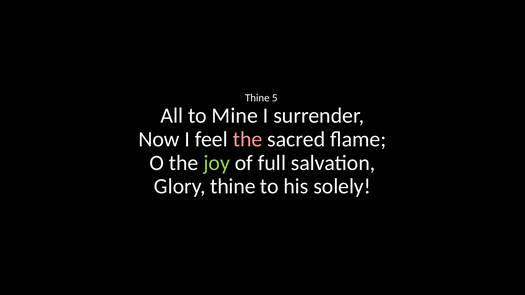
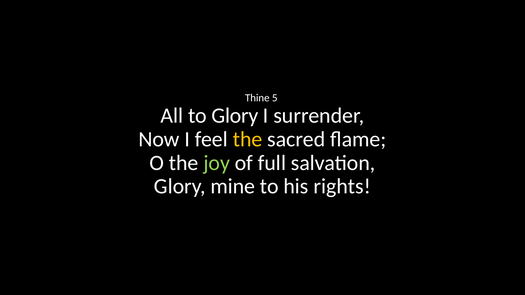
to Mine: Mine -> Glory
the at (248, 139) colour: pink -> yellow
Glory thine: thine -> mine
solely: solely -> rights
